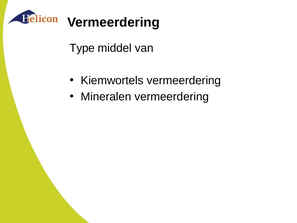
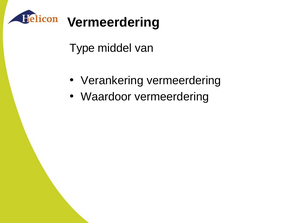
Kiemwortels: Kiemwortels -> Verankering
Mineralen: Mineralen -> Waardoor
